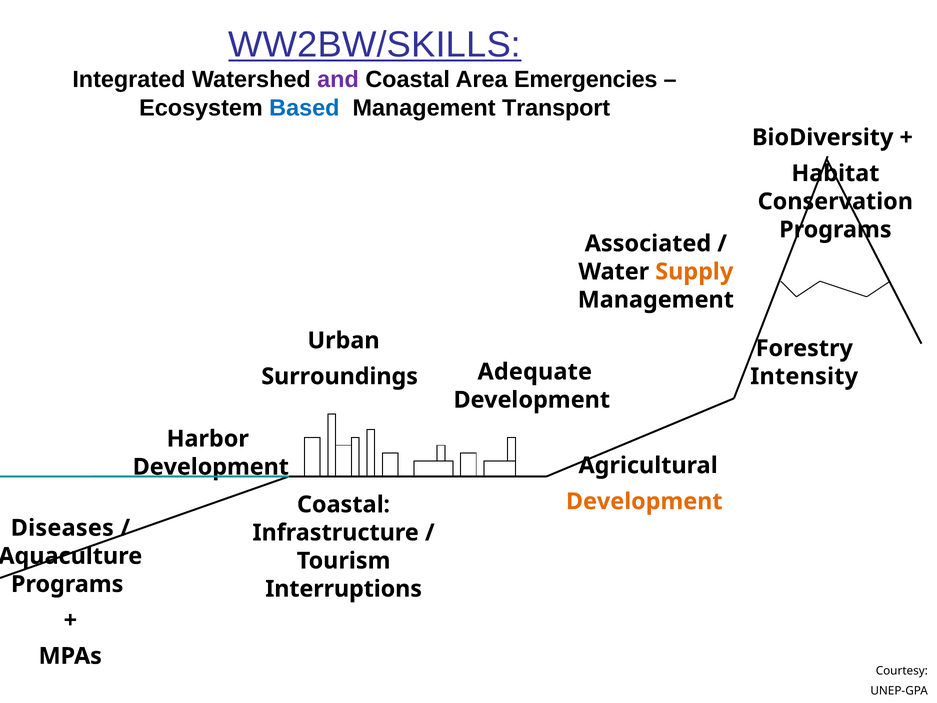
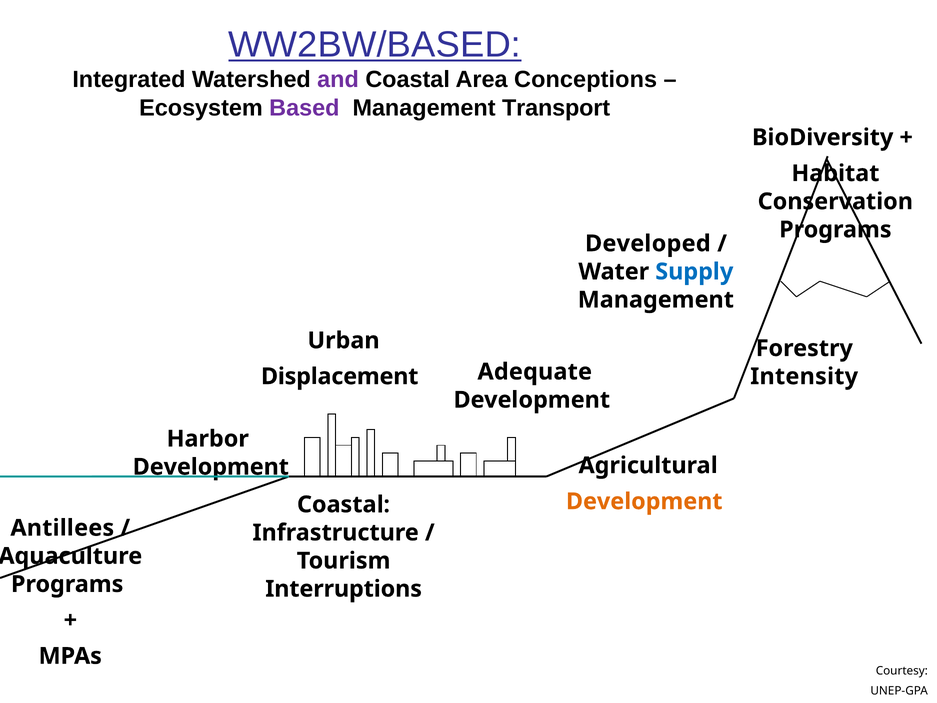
WW2BW/SKILLS: WW2BW/SKILLS -> WW2BW/BASED
Emergencies: Emergencies -> Conceptions
Based colour: blue -> purple
Associated: Associated -> Developed
Supply colour: orange -> blue
Surroundings: Surroundings -> Displacement
Diseases: Diseases -> Antillees
